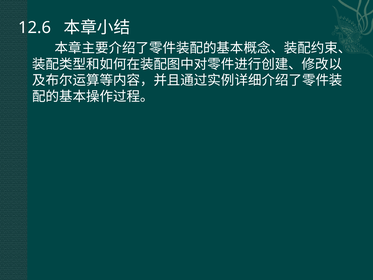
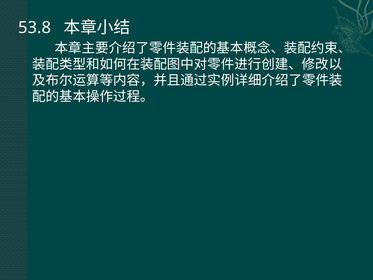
12.6: 12.6 -> 53.8
